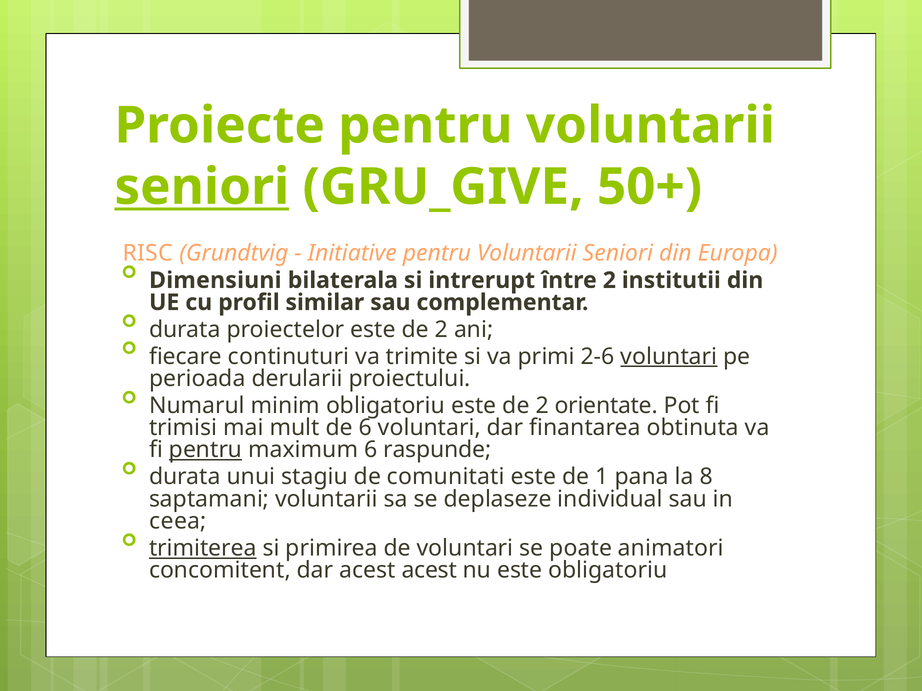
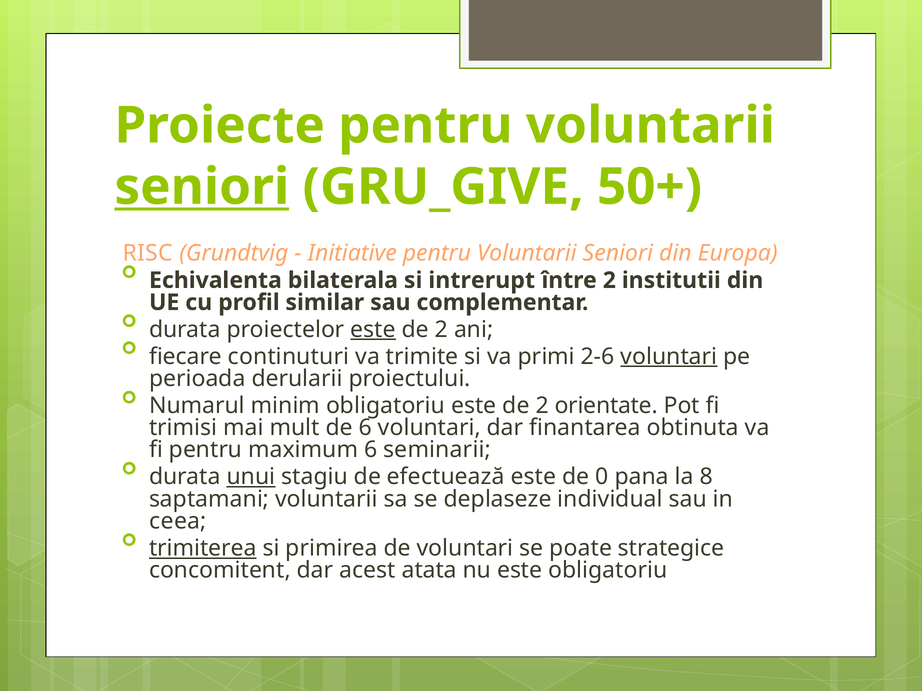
Dimensiuni: Dimensiuni -> Echivalenta
este at (373, 330) underline: none -> present
pentru at (206, 450) underline: present -> none
raspunde: raspunde -> seminarii
unui underline: none -> present
comunitati: comunitati -> efectuează
1: 1 -> 0
animatori: animatori -> strategice
acest acest: acest -> atata
